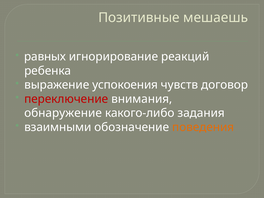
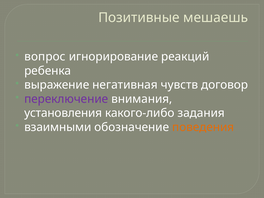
равных: равных -> вопрос
успокоения: успокоения -> негативная
переключение colour: red -> purple
обнаружение: обнаружение -> установления
